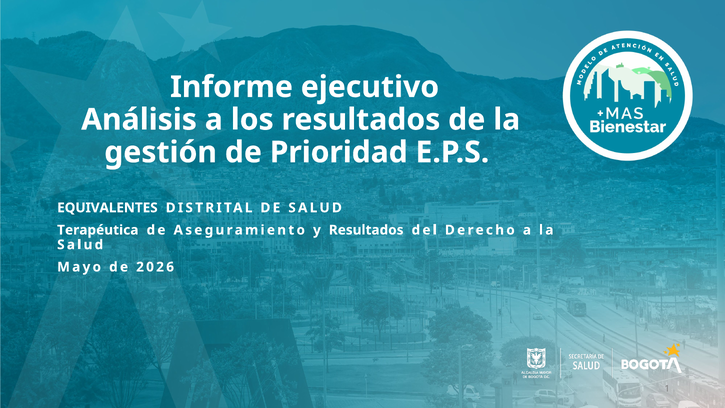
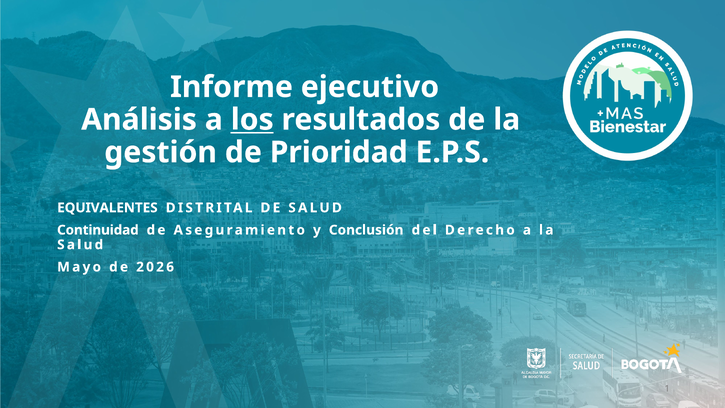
los underline: none -> present
Terapéutica: Terapéutica -> Continuidad
y Resultados: Resultados -> Conclusión
